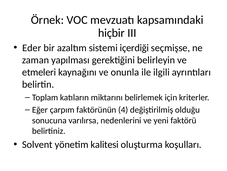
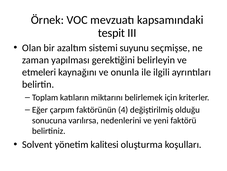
hiçbir: hiçbir -> tespit
Eder: Eder -> Olan
içerdiği: içerdiği -> suyunu
